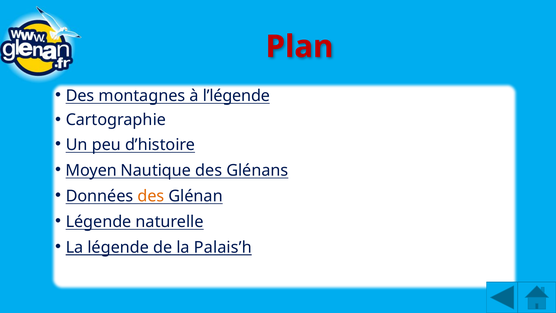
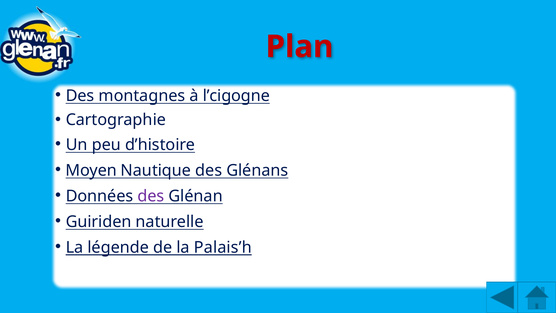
l’légende: l’légende -> l’cigogne
des at (151, 196) colour: orange -> purple
Légende at (99, 222): Légende -> Guiriden
